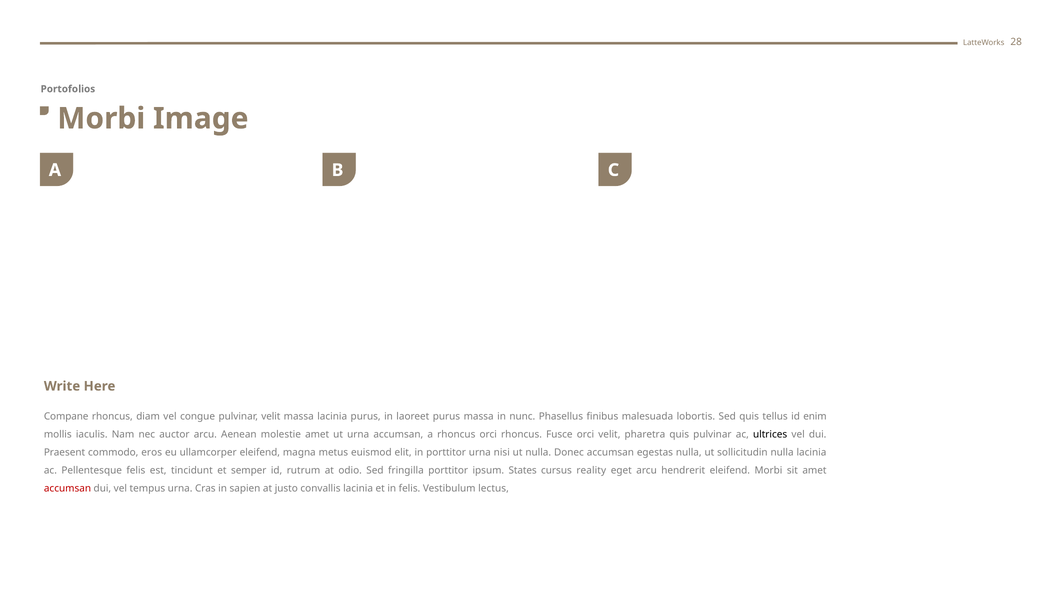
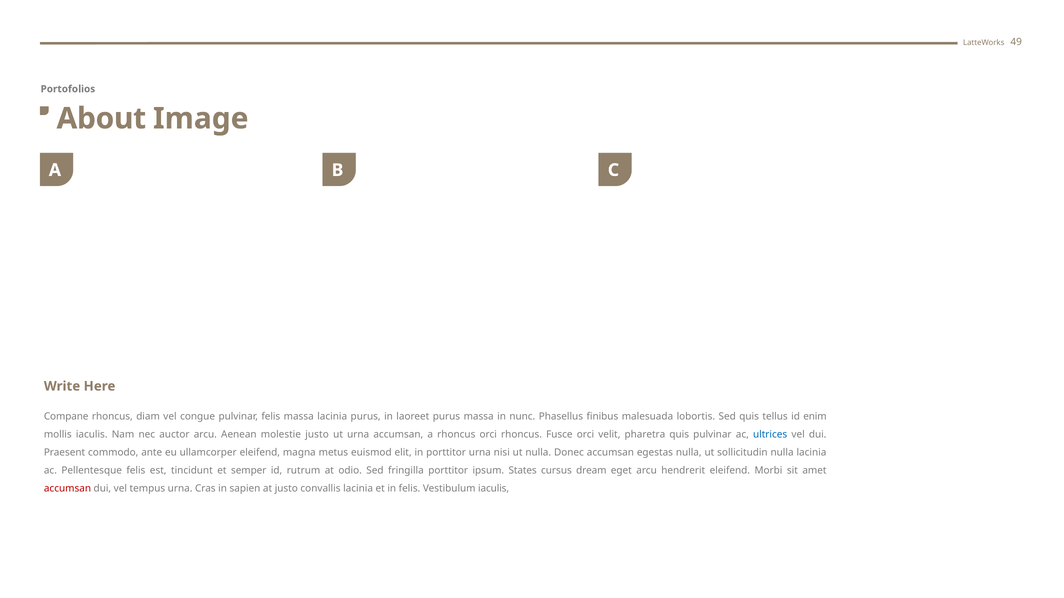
28: 28 -> 49
Morbi at (101, 119): Morbi -> About
pulvinar velit: velit -> felis
molestie amet: amet -> justo
ultrices colour: black -> blue
eros: eros -> ante
reality: reality -> dream
Vestibulum lectus: lectus -> iaculis
